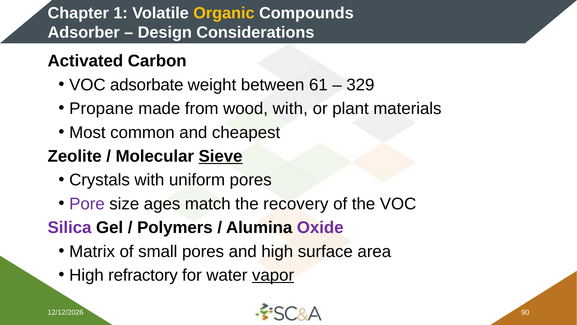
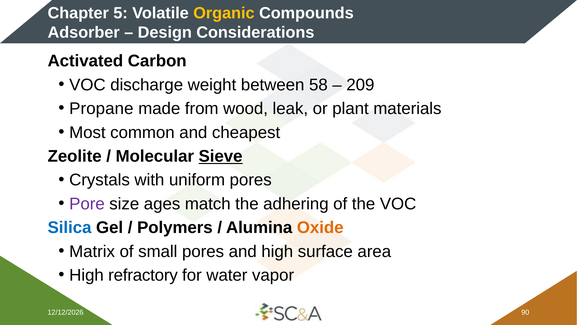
1: 1 -> 5
adsorbate: adsorbate -> discharge
61: 61 -> 58
329: 329 -> 209
wood with: with -> leak
recovery: recovery -> adhering
Silica colour: purple -> blue
Oxide colour: purple -> orange
vapor underline: present -> none
